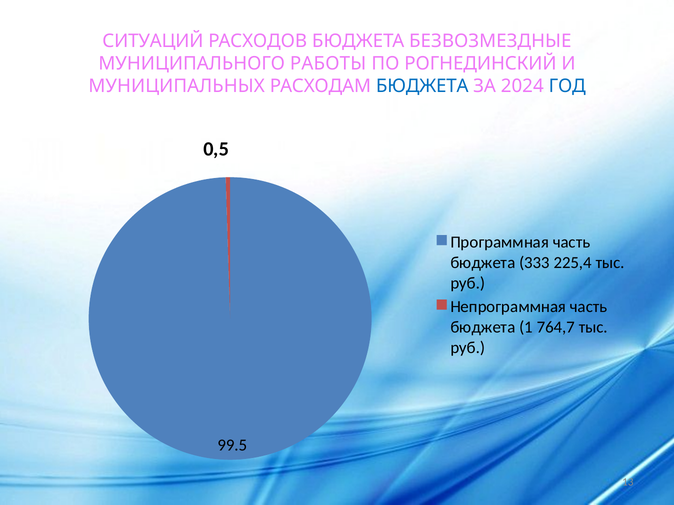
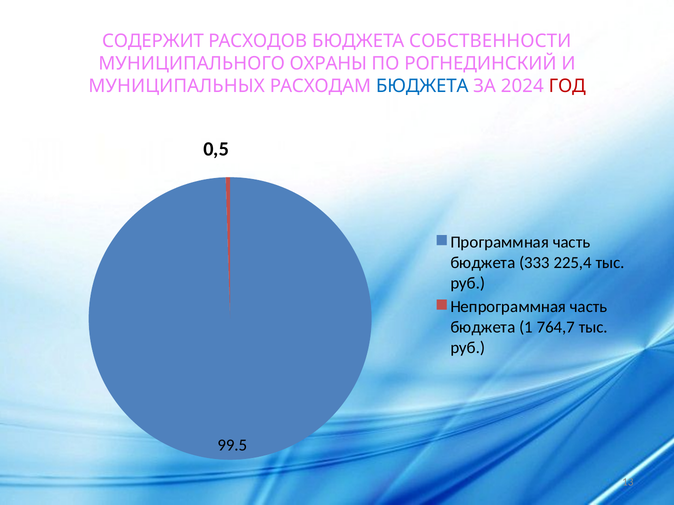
СИТУАЦИЙ: СИТУАЦИЙ -> СОДЕРЖИТ
БЕЗВОЗМЕЗДНЫЕ: БЕЗВОЗМЕЗДНЫЕ -> СОБСТВЕННОСТИ
РАБОТЫ: РАБОТЫ -> ОХРАНЫ
ГОД colour: blue -> red
